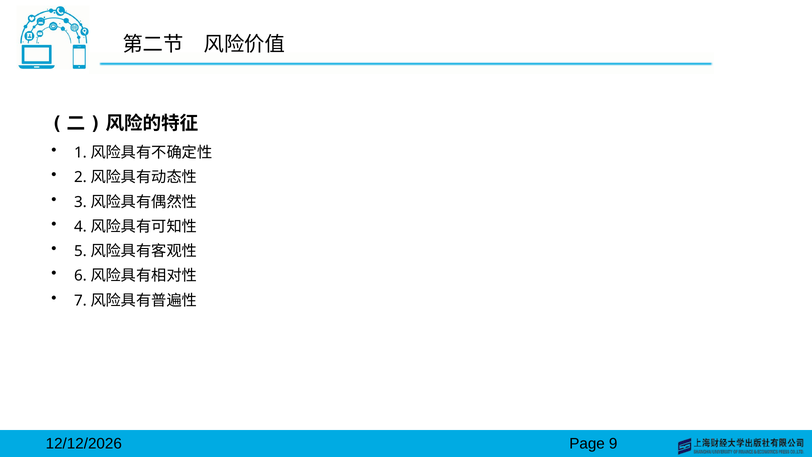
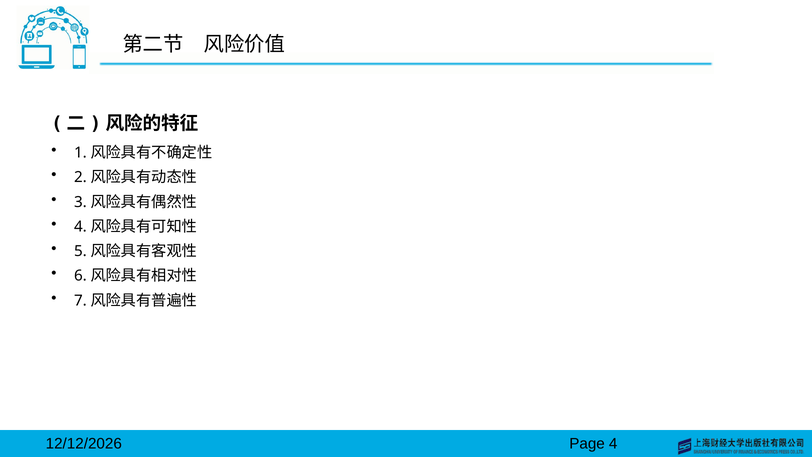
9: 9 -> 4
